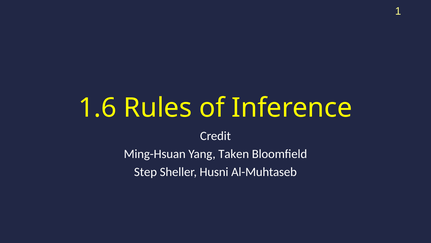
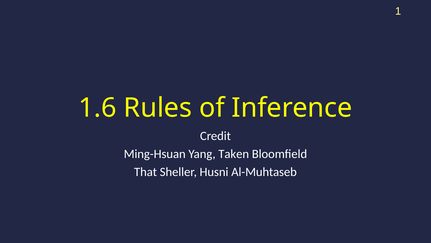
Step: Step -> That
